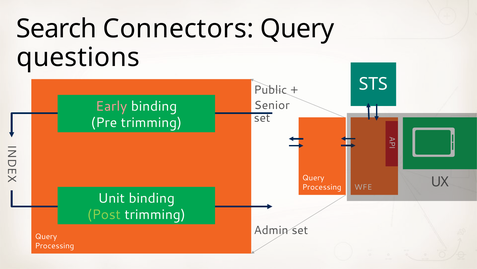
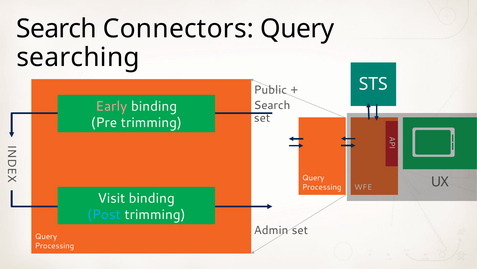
questions: questions -> searching
Senior at (272, 105): Senior -> Search
Unit: Unit -> Visit
Post colour: light green -> light blue
